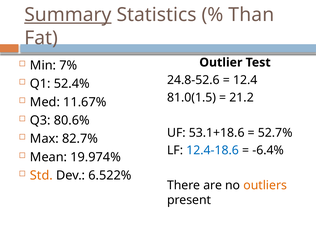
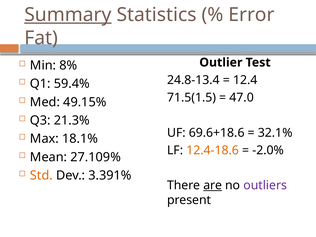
Than: Than -> Error
7%: 7% -> 8%
24.8-52.6: 24.8-52.6 -> 24.8-13.4
52.4%: 52.4% -> 59.4%
81.0(1.5: 81.0(1.5 -> 71.5(1.5
21.2: 21.2 -> 47.0
11.67%: 11.67% -> 49.15%
80.6%: 80.6% -> 21.3%
53.1+18.6: 53.1+18.6 -> 69.6+18.6
52.7%: 52.7% -> 32.1%
82.7%: 82.7% -> 18.1%
12.4-18.6 colour: blue -> orange
-6.4%: -6.4% -> -2.0%
19.974%: 19.974% -> 27.109%
6.522%: 6.522% -> 3.391%
are underline: none -> present
outliers colour: orange -> purple
